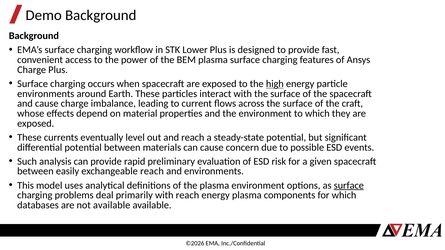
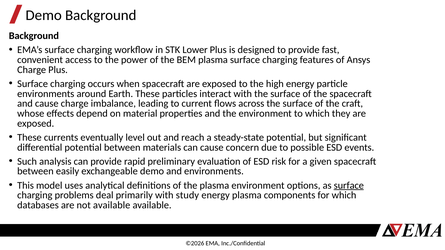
high underline: present -> none
exchangeable reach: reach -> demo
with reach: reach -> study
